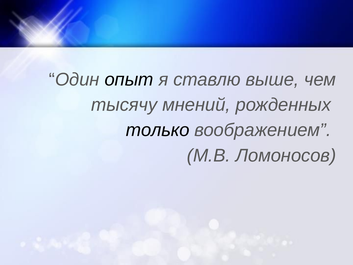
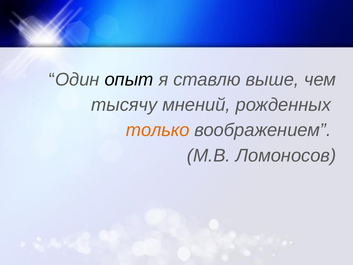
только colour: black -> orange
